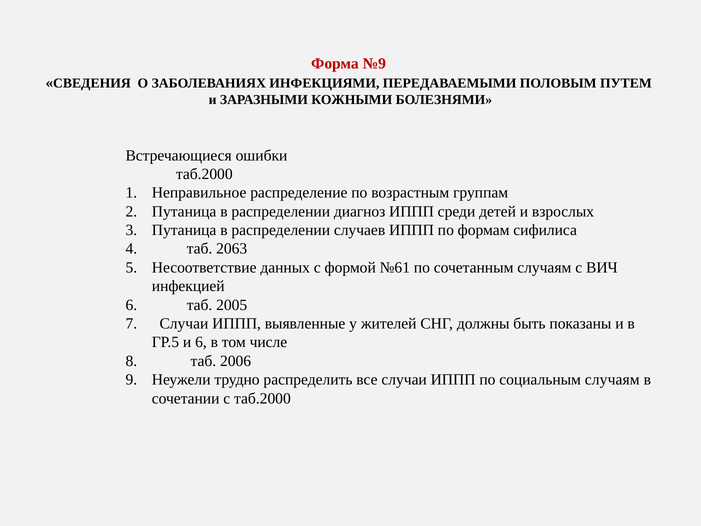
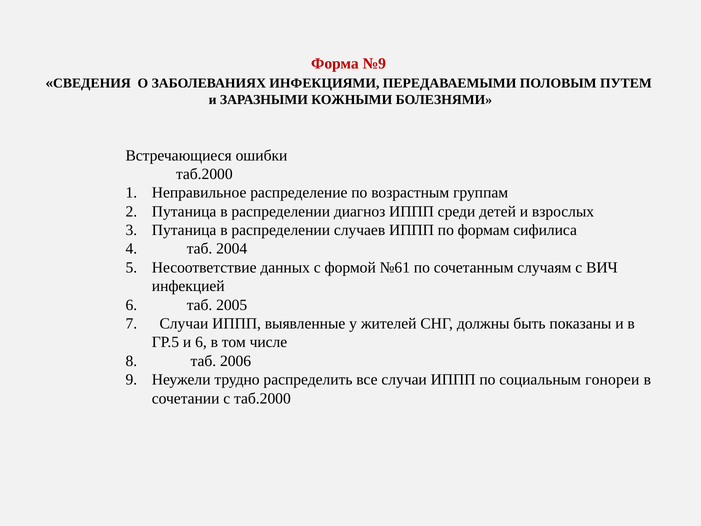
2063: 2063 -> 2004
социальным случаям: случаям -> гонореи
